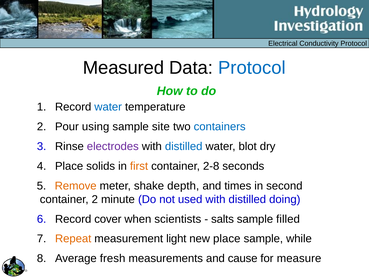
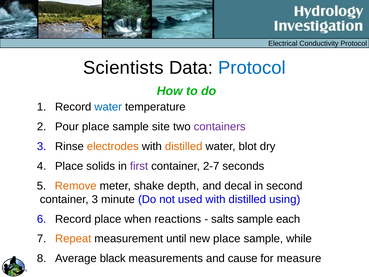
Measured: Measured -> Scientists
Pour using: using -> place
containers colour: blue -> purple
electrodes colour: purple -> orange
distilled at (184, 146) colour: blue -> orange
first colour: orange -> purple
2-8: 2-8 -> 2-7
times: times -> decal
container 2: 2 -> 3
doing: doing -> using
Record cover: cover -> place
scientists: scientists -> reactions
filled: filled -> each
light: light -> until
fresh: fresh -> black
